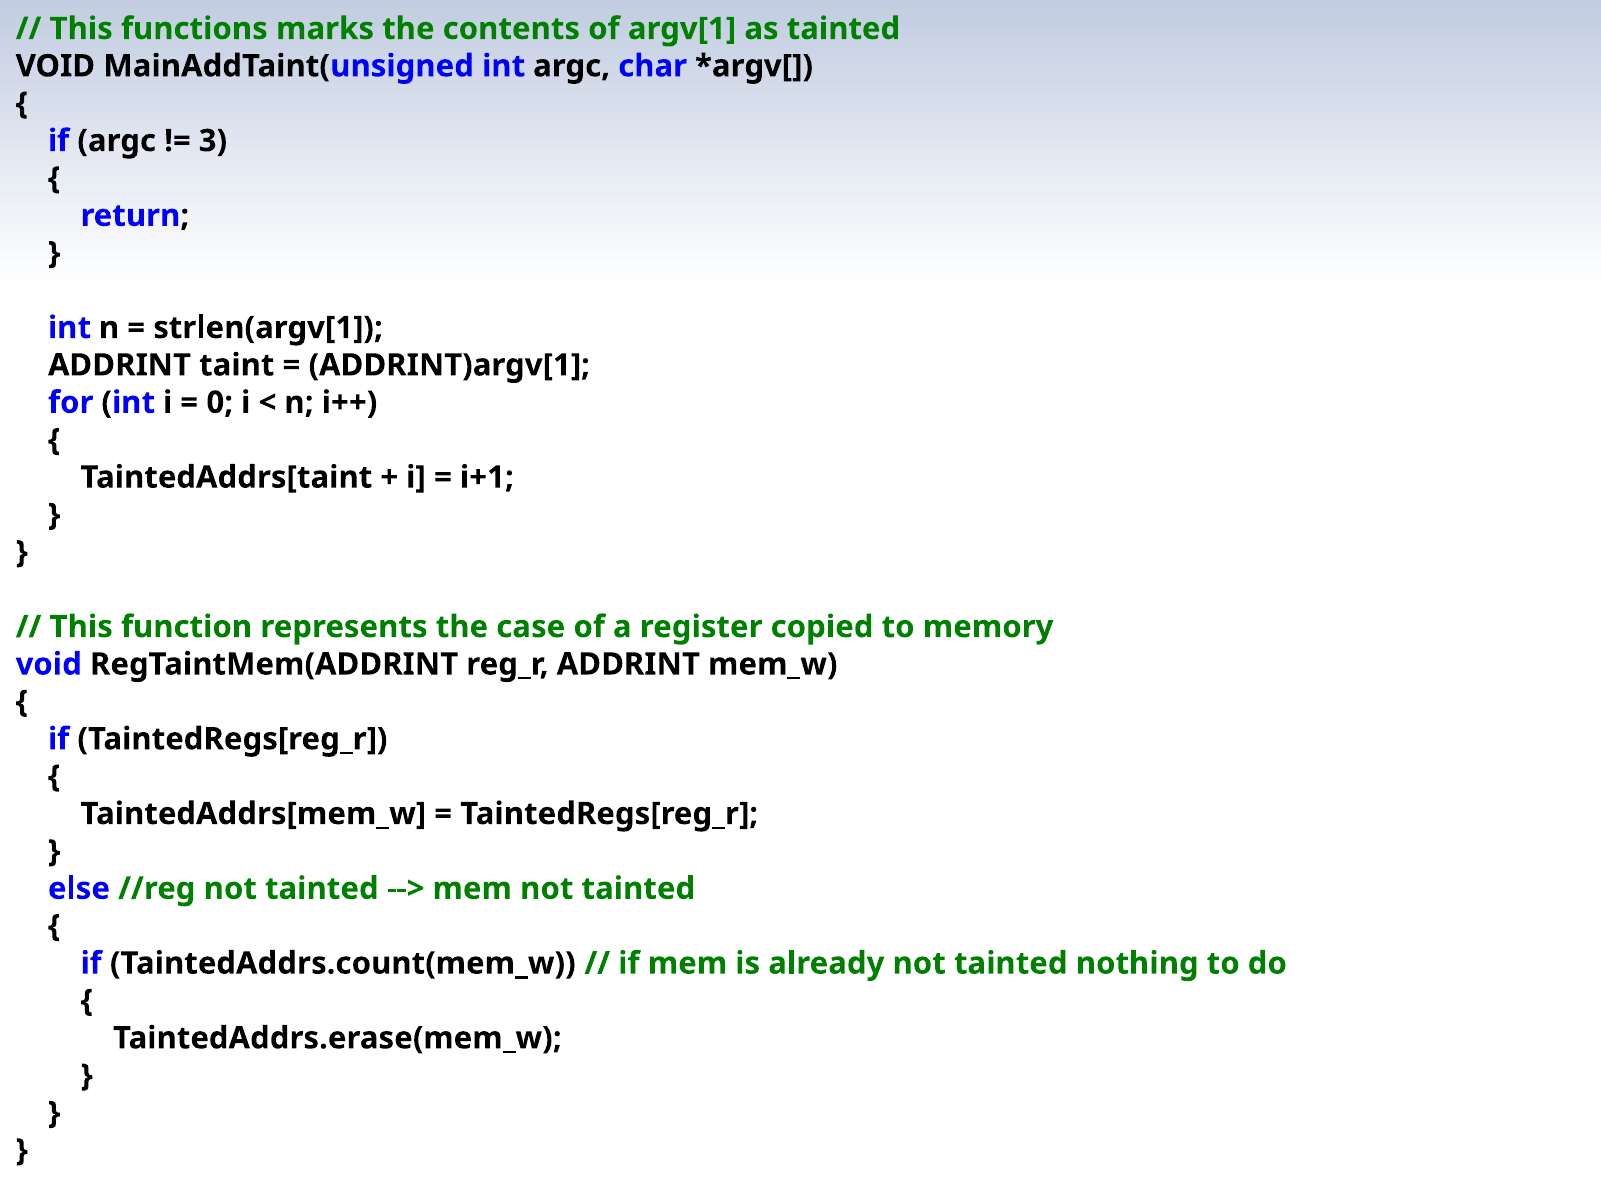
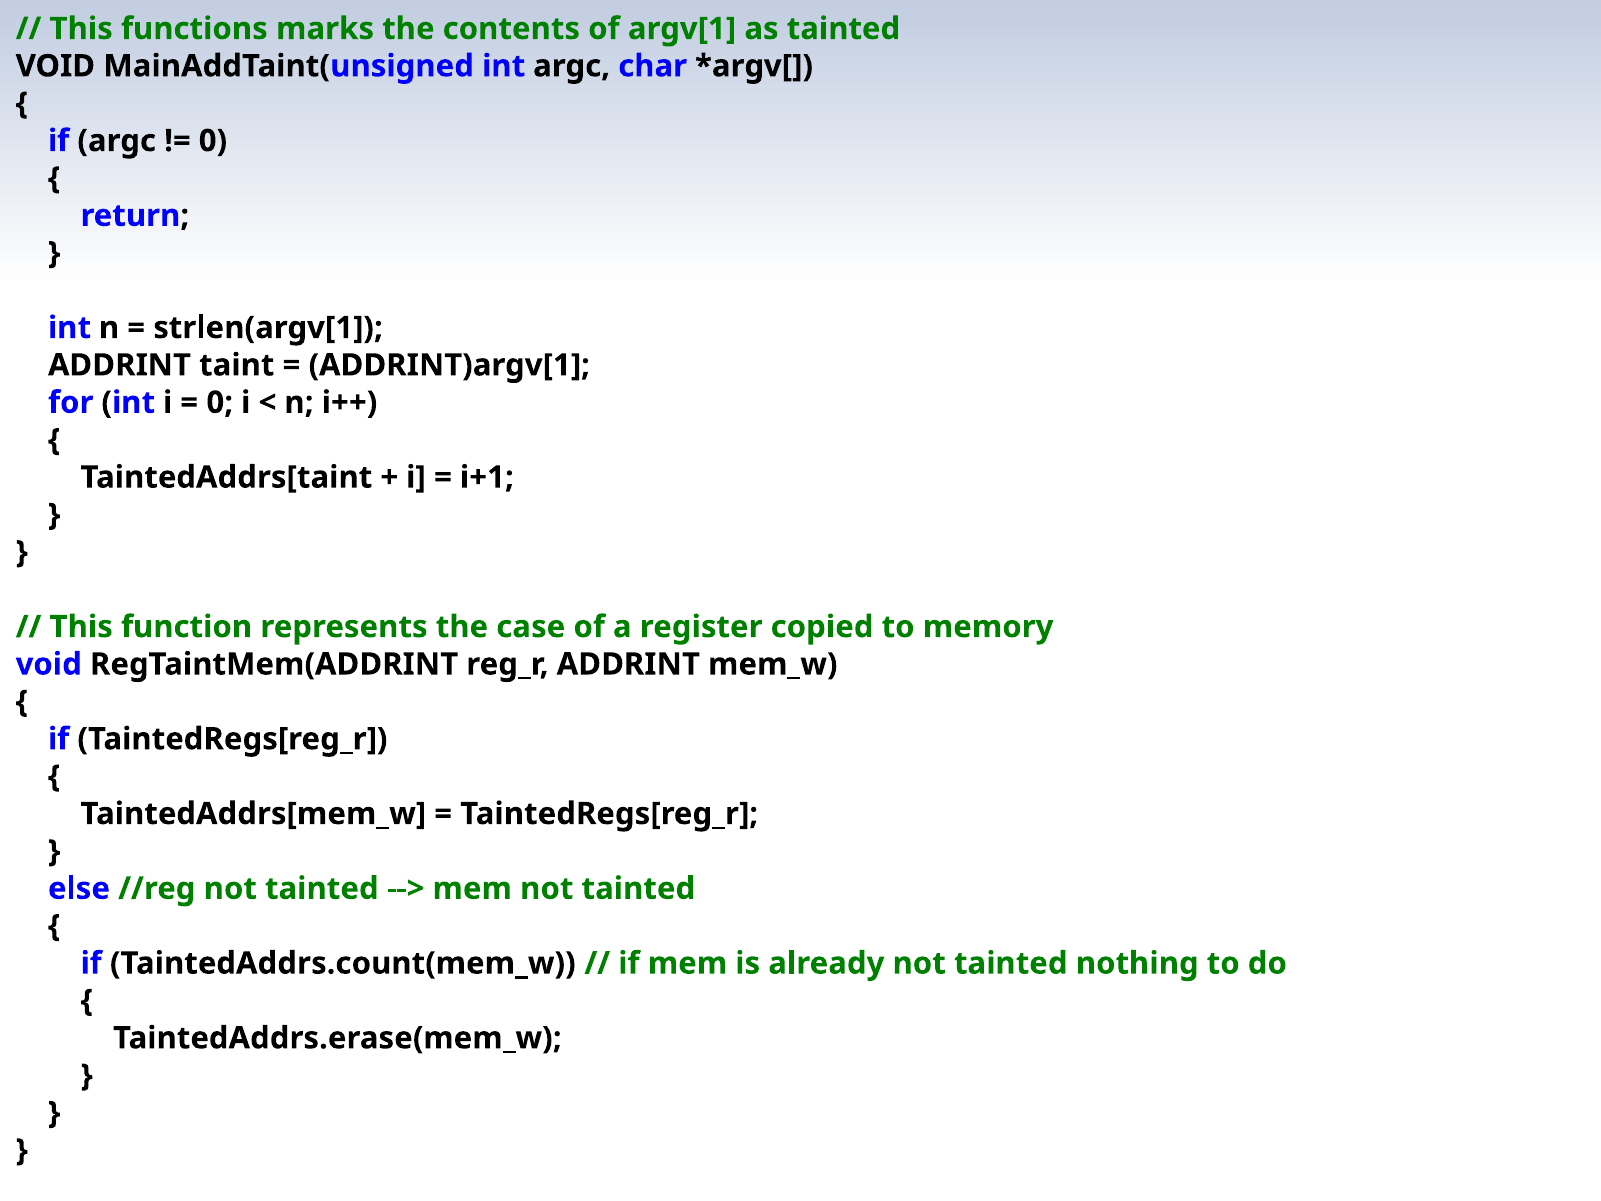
3 at (213, 141): 3 -> 0
